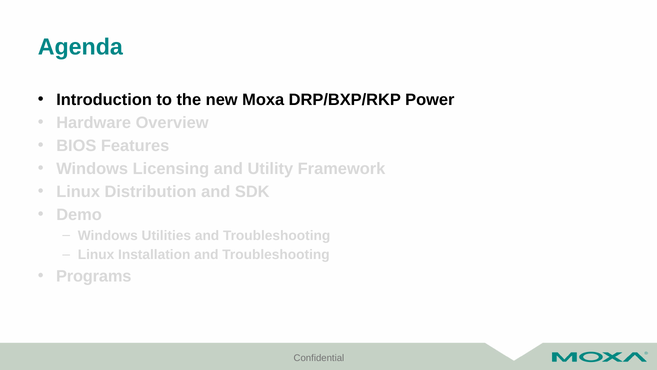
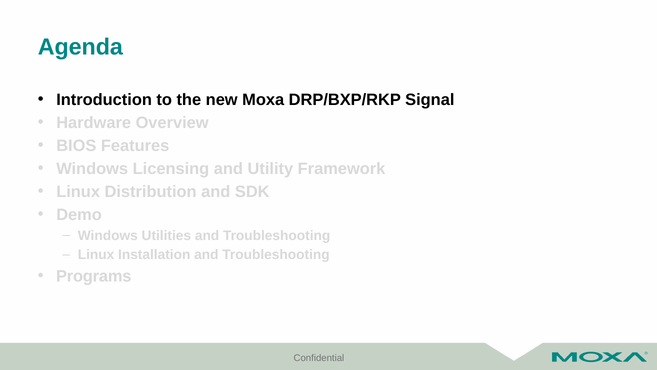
Power: Power -> Signal
